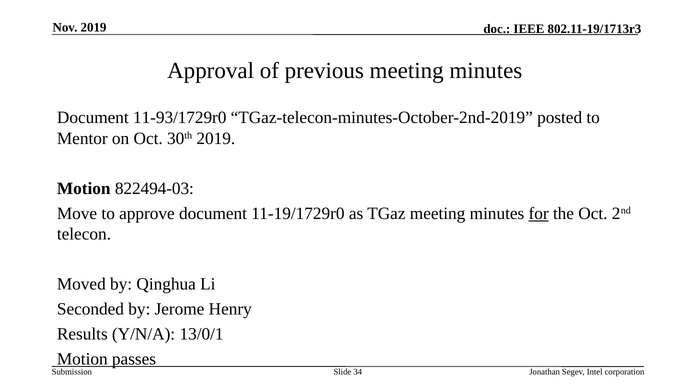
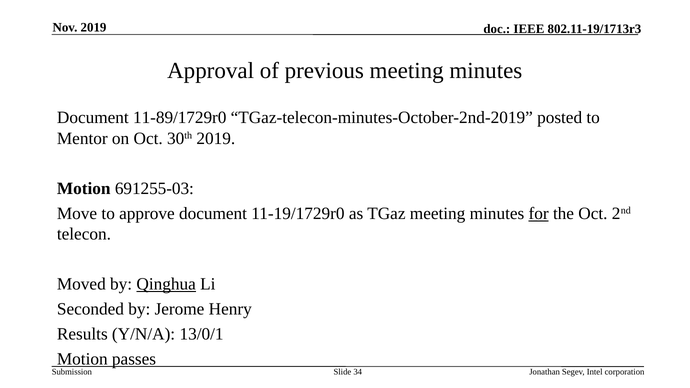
11-93/1729r0: 11-93/1729r0 -> 11-89/1729r0
822494-03: 822494-03 -> 691255-03
Qinghua underline: none -> present
